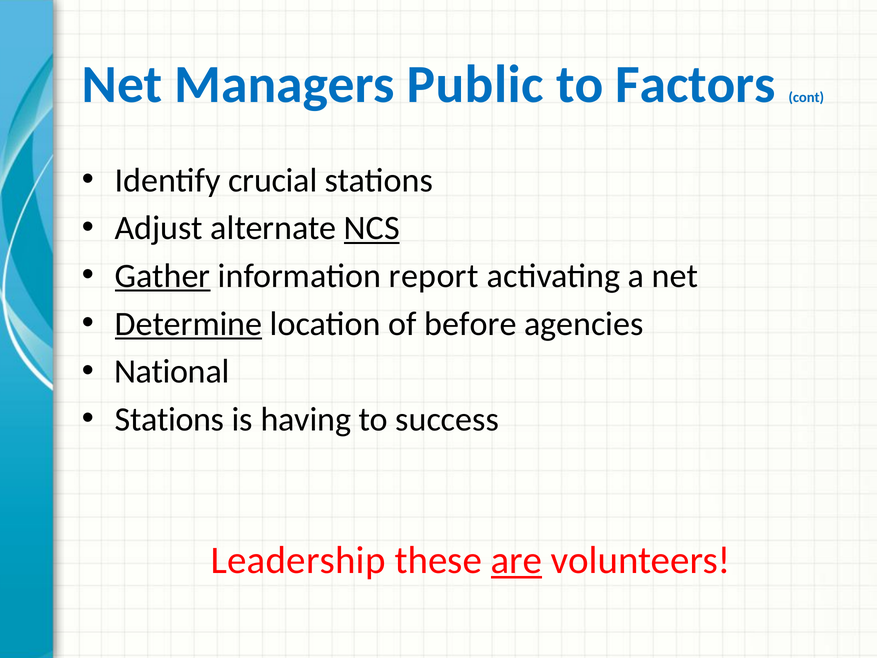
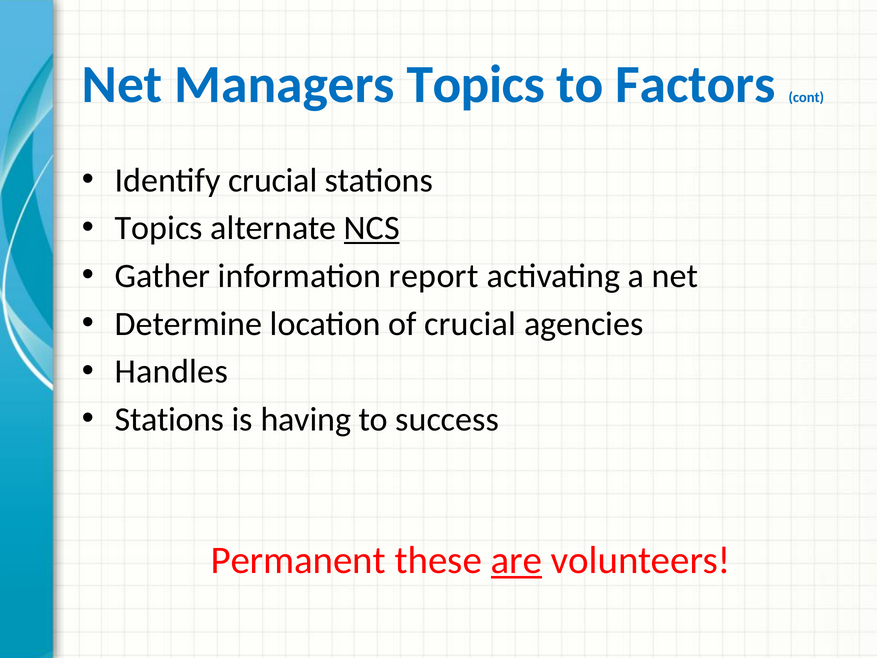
Managers Public: Public -> Topics
Adjust at (159, 228): Adjust -> Topics
Gather underline: present -> none
Determine underline: present -> none
of before: before -> crucial
National: National -> Handles
Leadership: Leadership -> Permanent
